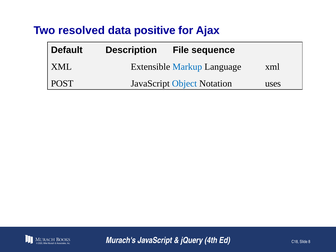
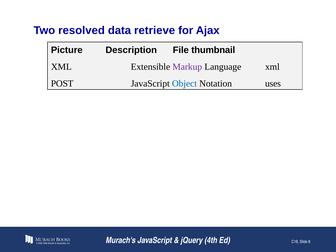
positive: positive -> retrieve
Default: Default -> Picture
sequence: sequence -> thumbnail
Markup colour: blue -> purple
